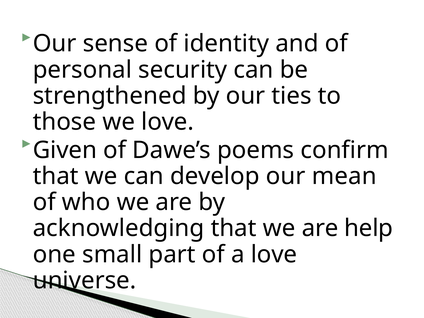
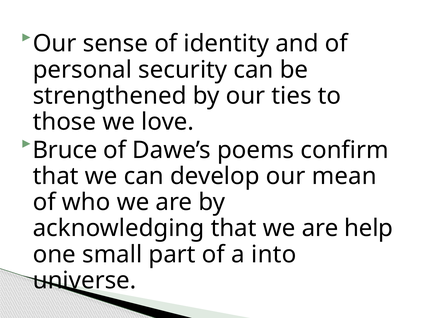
Given: Given -> Bruce
a love: love -> into
